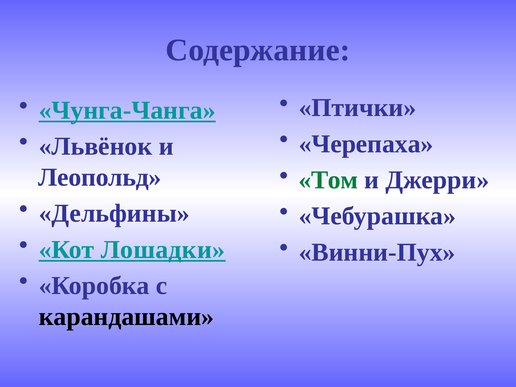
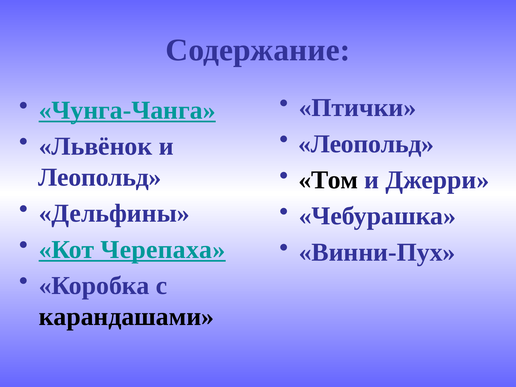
Черепаха at (366, 144): Черепаха -> Леопольд
Том colour: green -> black
Лошадки: Лошадки -> Черепаха
